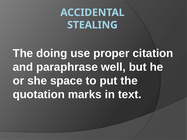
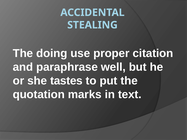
space: space -> tastes
